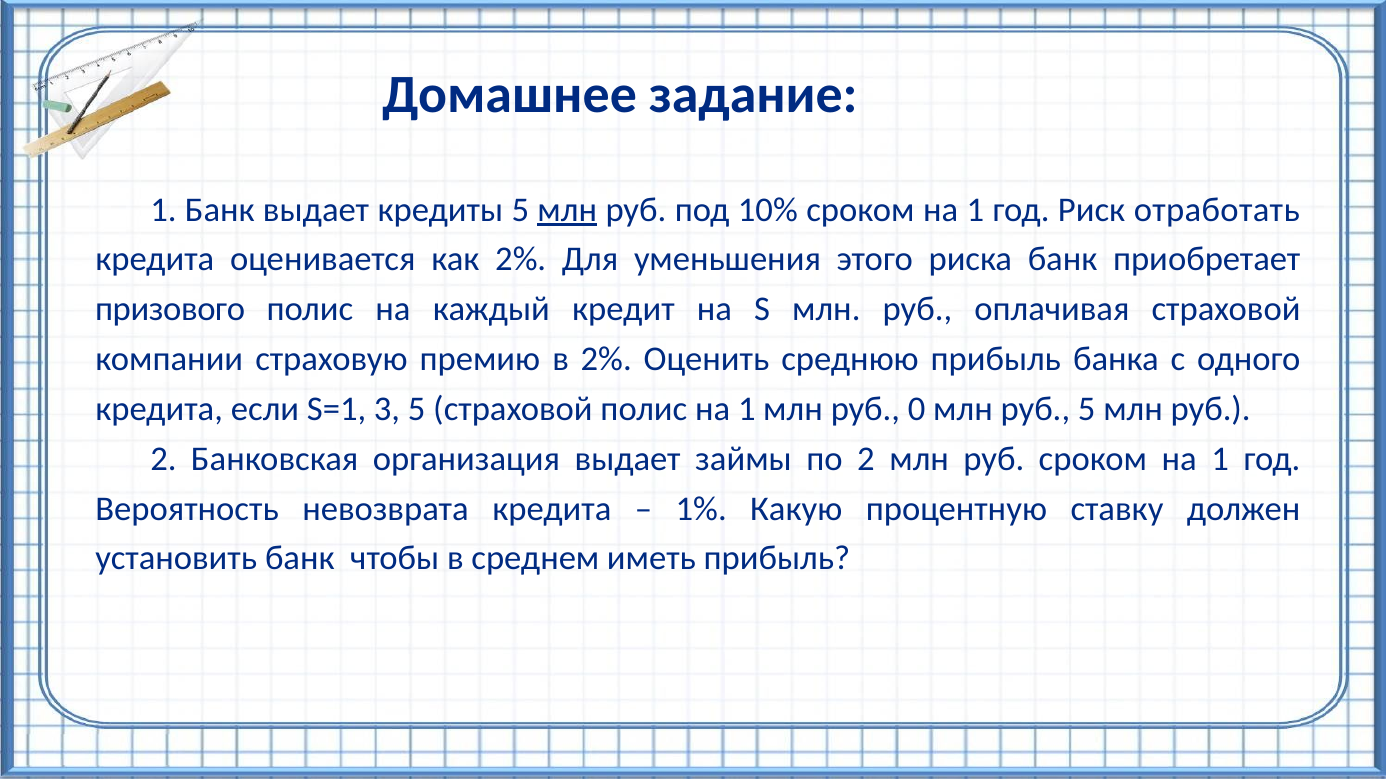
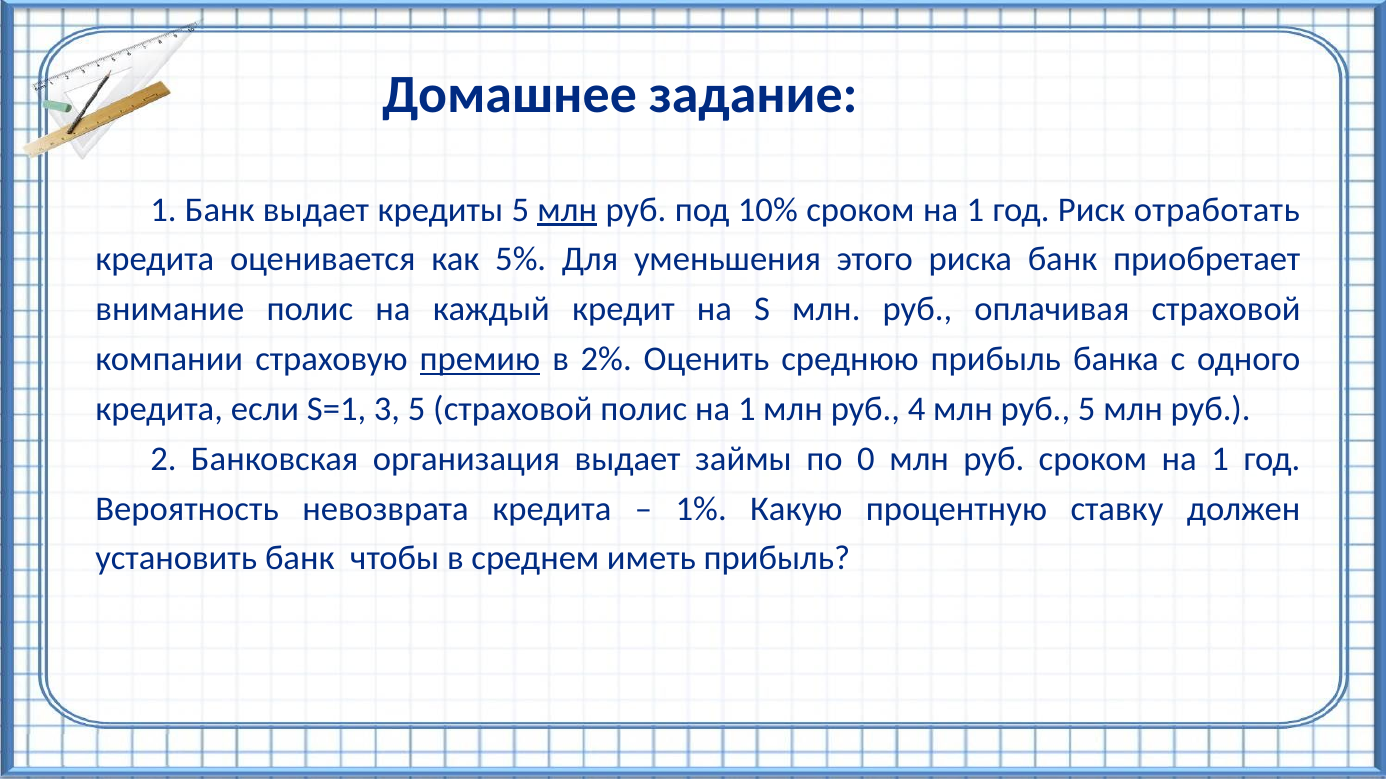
как 2%: 2% -> 5%
призового: призового -> внимание
премию underline: none -> present
0: 0 -> 4
по 2: 2 -> 0
